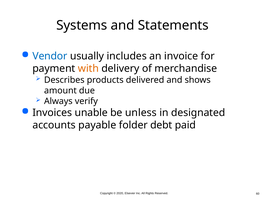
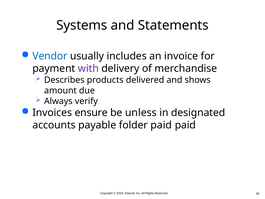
with colour: orange -> purple
unable: unable -> ensure
folder debt: debt -> paid
